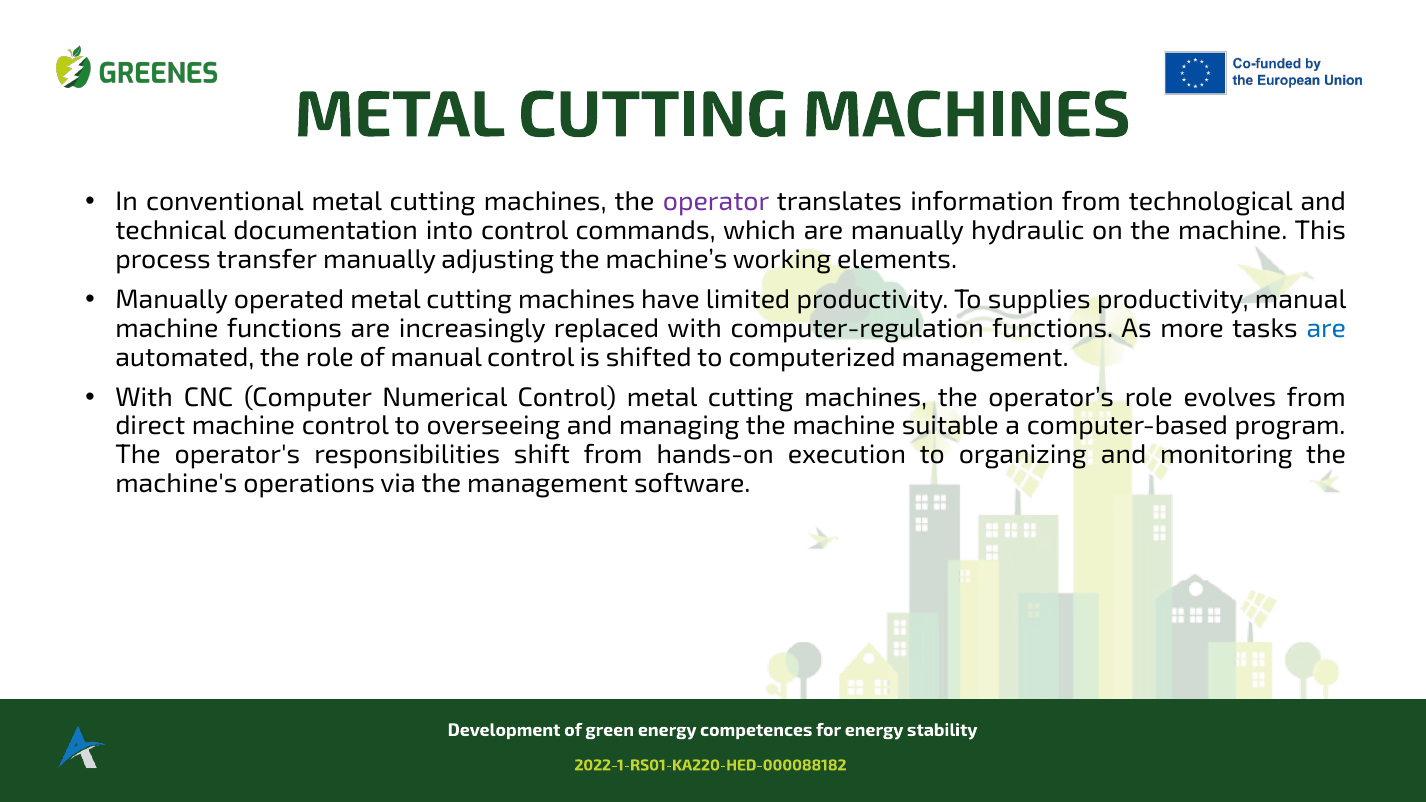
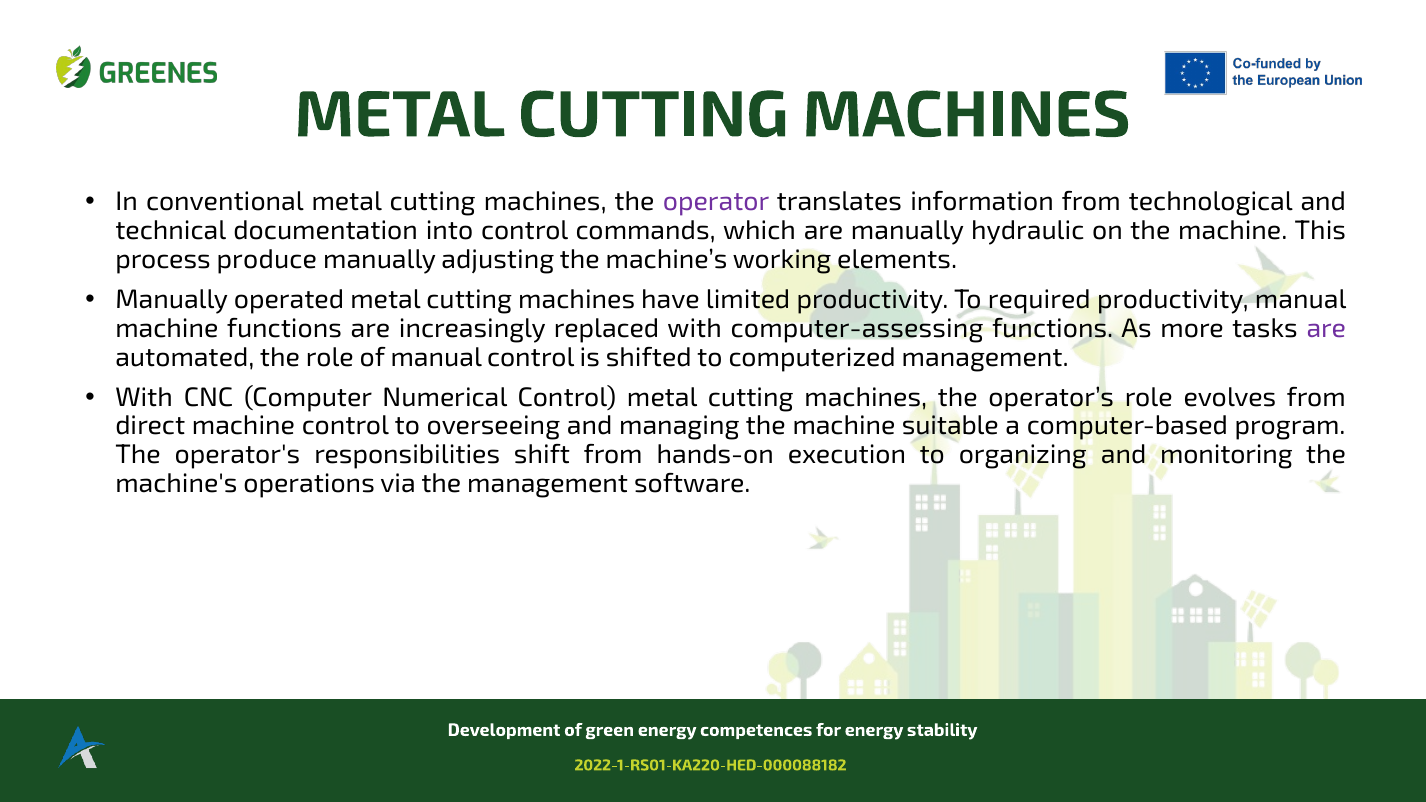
transfer: transfer -> produce
supplies: supplies -> required
computer-regulation: computer-regulation -> computer-assessing
are at (1326, 328) colour: blue -> purple
